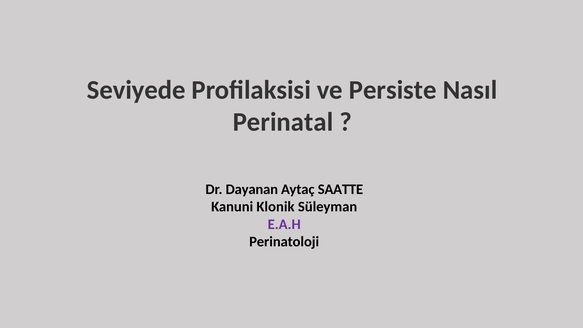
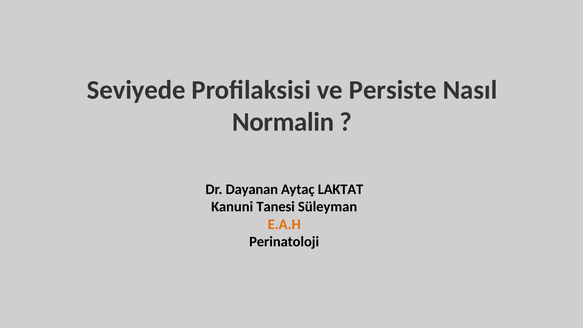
Perinatal: Perinatal -> Normalin
SAATTE: SAATTE -> LAKTAT
Klonik: Klonik -> Tanesi
E.A.H colour: purple -> orange
